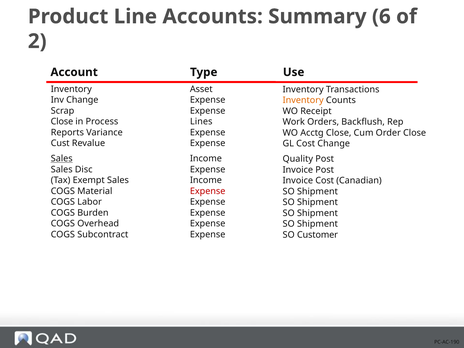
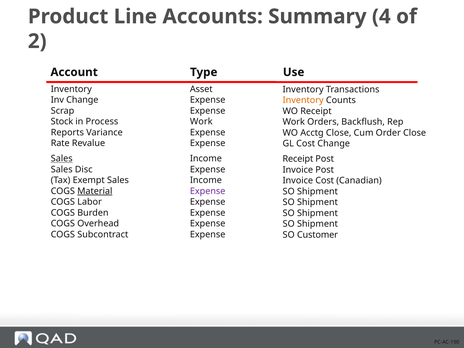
6: 6 -> 4
Close at (62, 122): Close -> Stock
Lines at (201, 122): Lines -> Work
Cust: Cust -> Rate
Quality at (298, 159): Quality -> Receipt
Material underline: none -> present
Expense at (208, 191) colour: red -> purple
